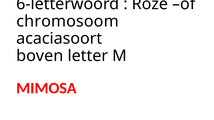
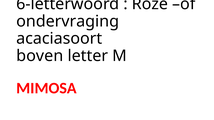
chromosoom: chromosoom -> ondervraging
